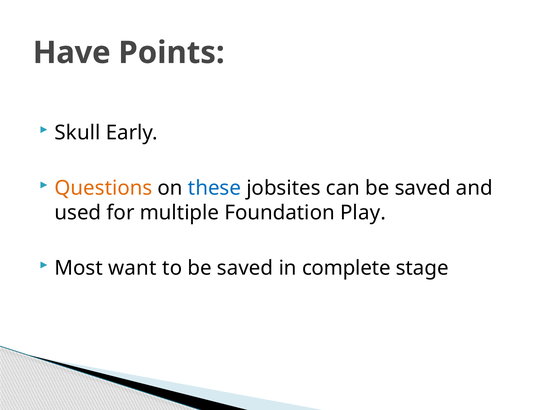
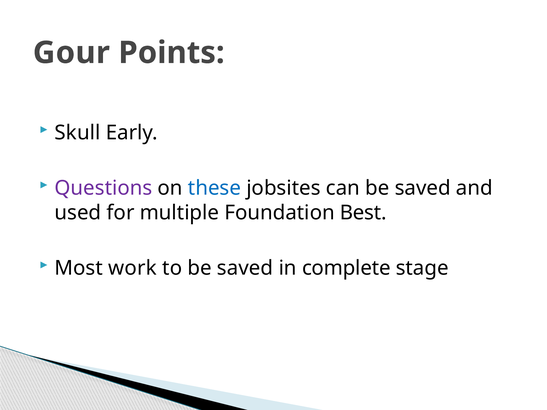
Have: Have -> Gour
Questions colour: orange -> purple
Play: Play -> Best
want: want -> work
